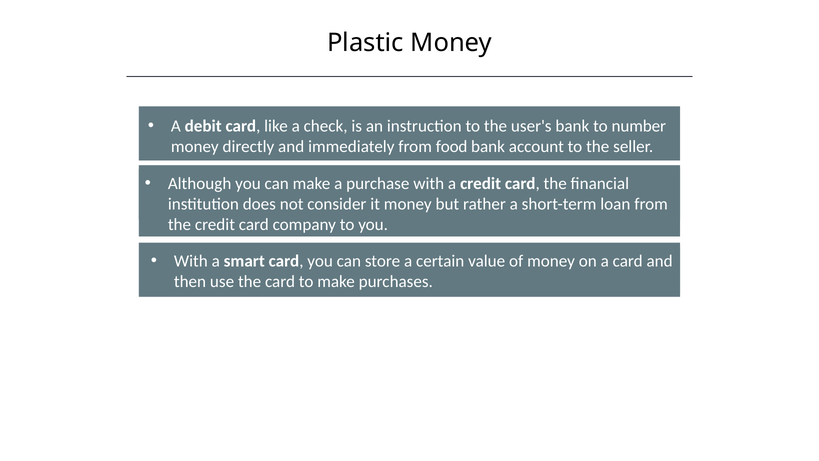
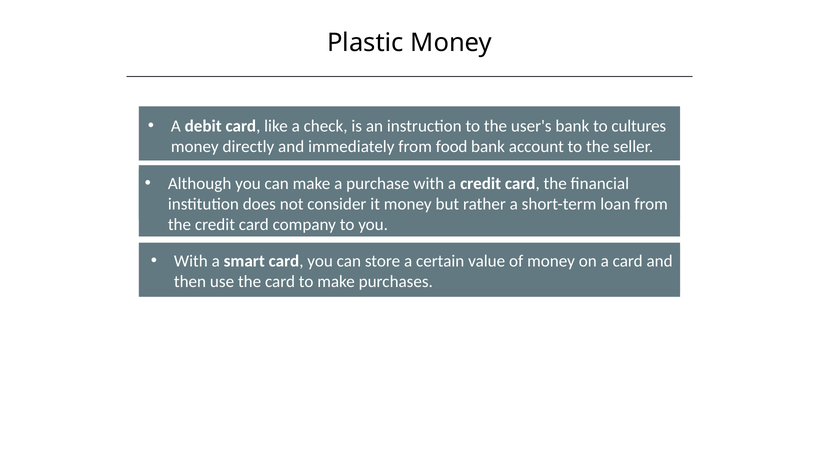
number: number -> cultures
